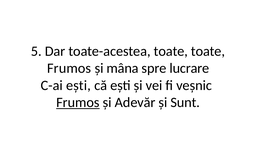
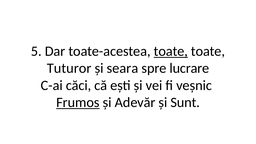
toate at (171, 51) underline: none -> present
Frumos at (69, 68): Frumos -> Tuturor
mâna: mâna -> seara
C-ai ești: ești -> căci
